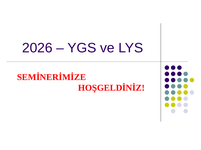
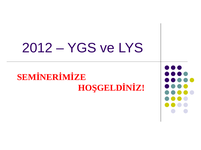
2026: 2026 -> 2012
